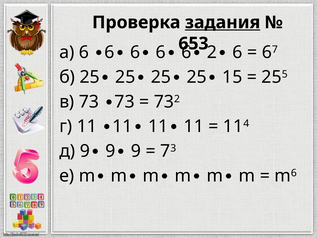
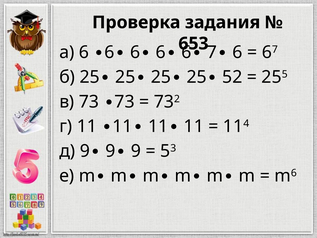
задания underline: present -> none
2 at (212, 52): 2 -> 7
15: 15 -> 52
7 at (165, 151): 7 -> 5
